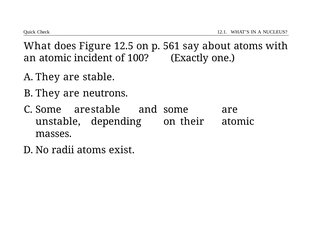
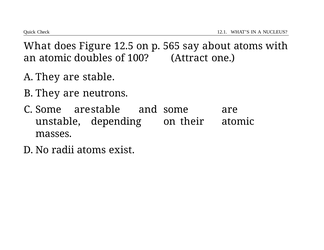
561: 561 -> 565
incident: incident -> doubles
Exactly: Exactly -> Attract
